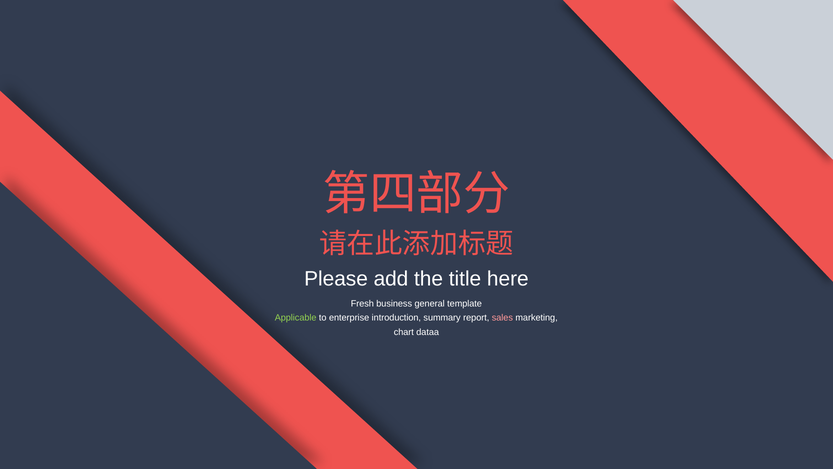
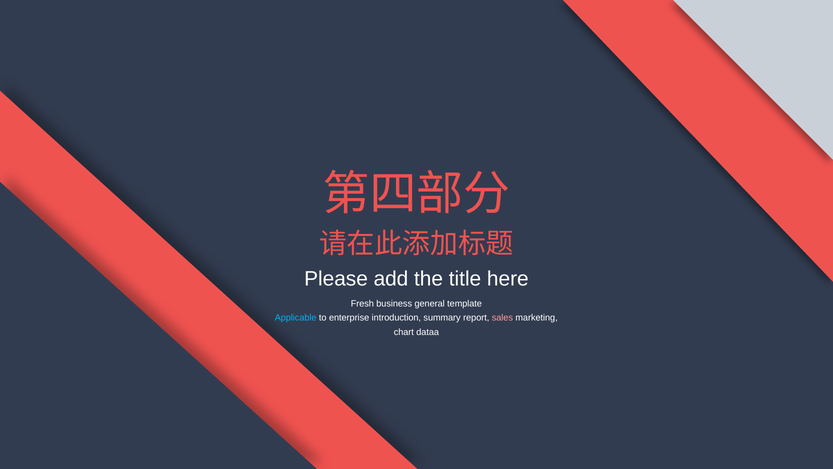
Applicable colour: light green -> light blue
